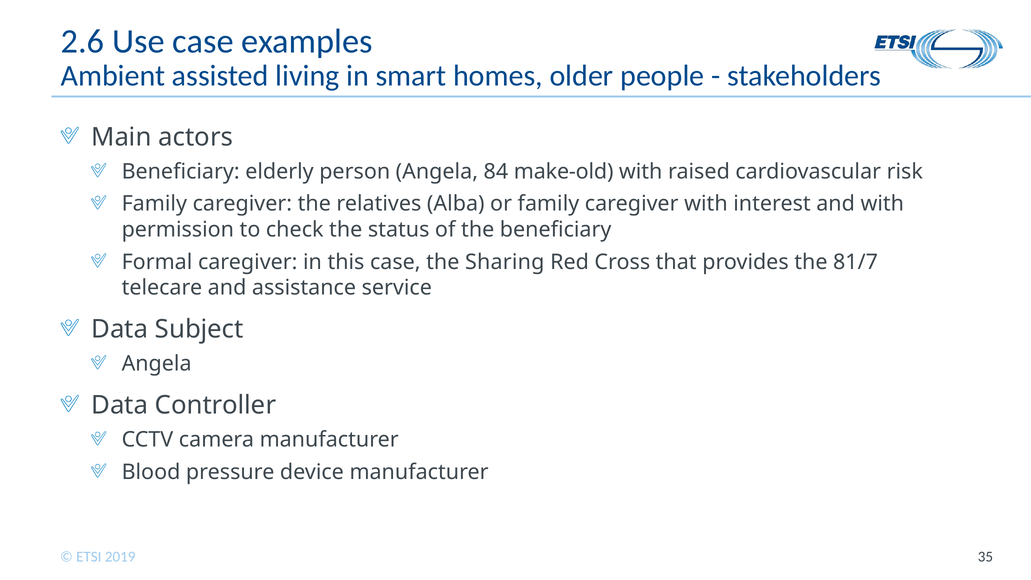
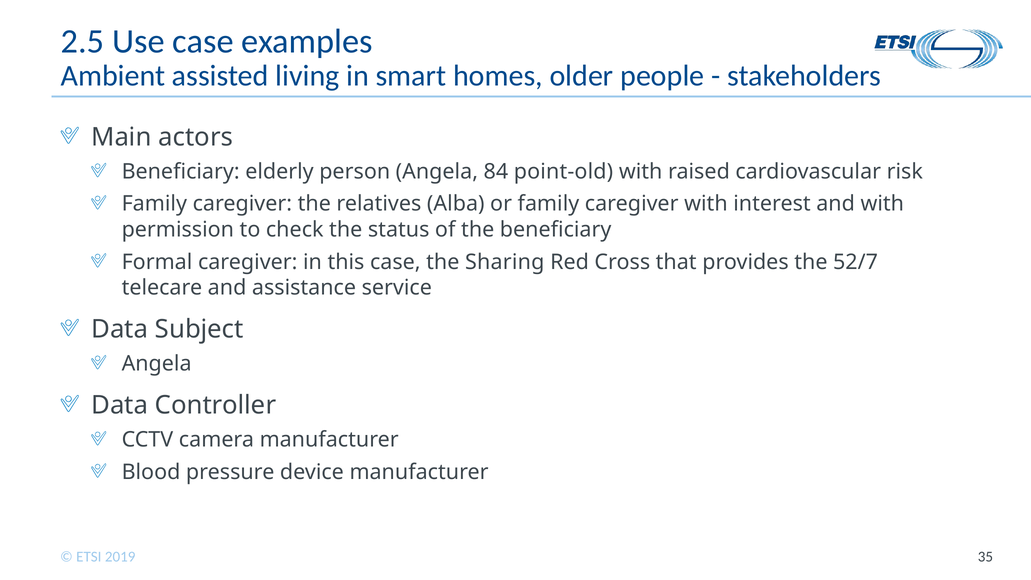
2.6: 2.6 -> 2.5
make-old: make-old -> point-old
81/7: 81/7 -> 52/7
